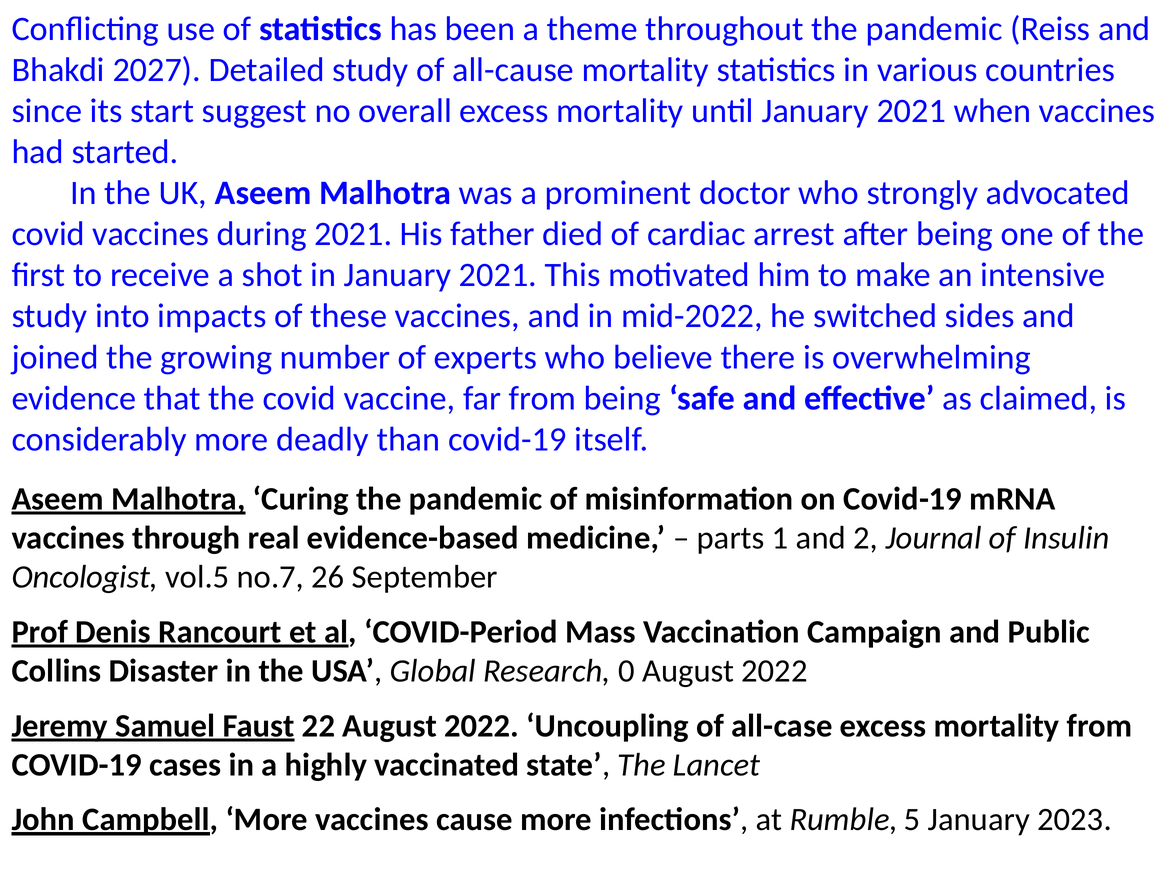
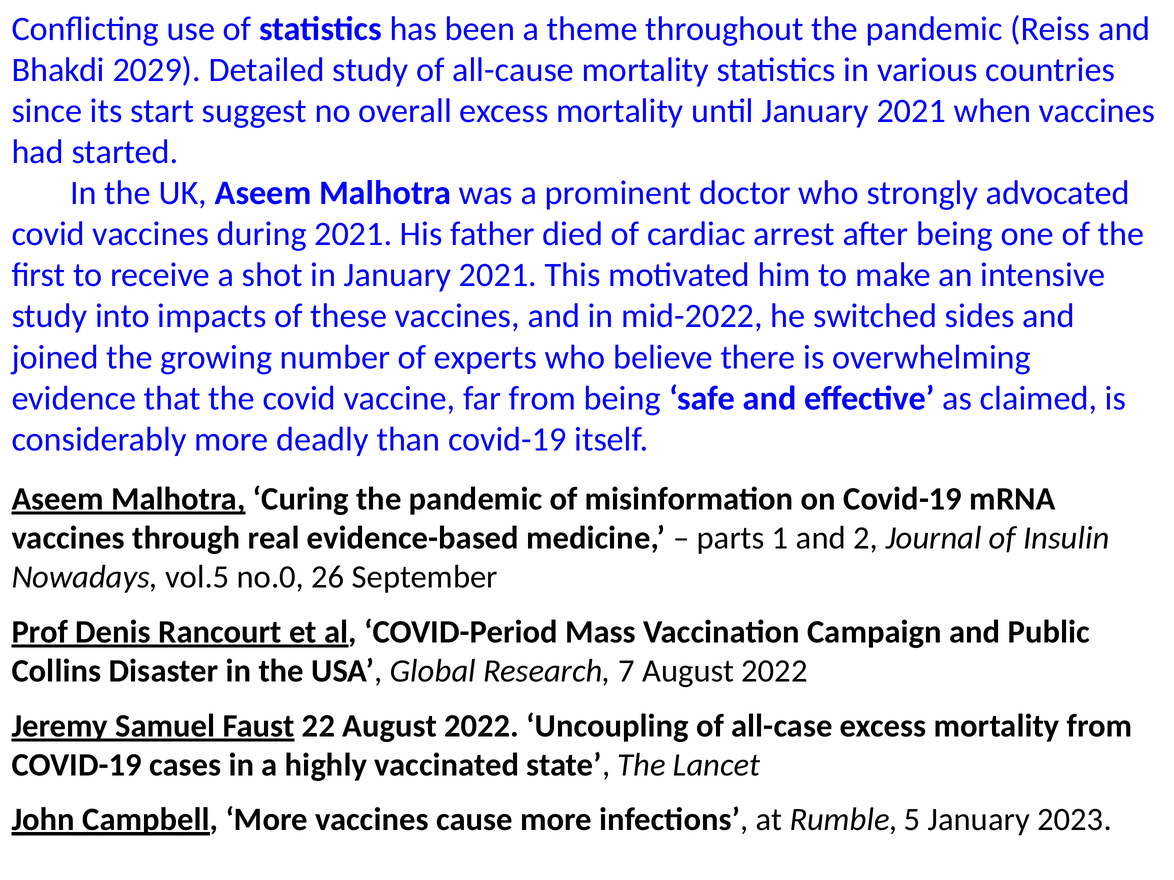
2027: 2027 -> 2029
Oncologist: Oncologist -> Nowadays
no.7: no.7 -> no.0
0: 0 -> 7
